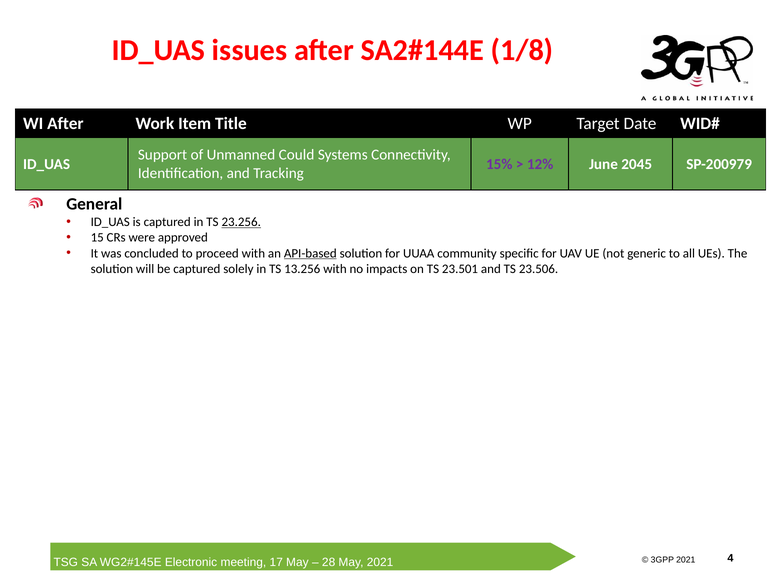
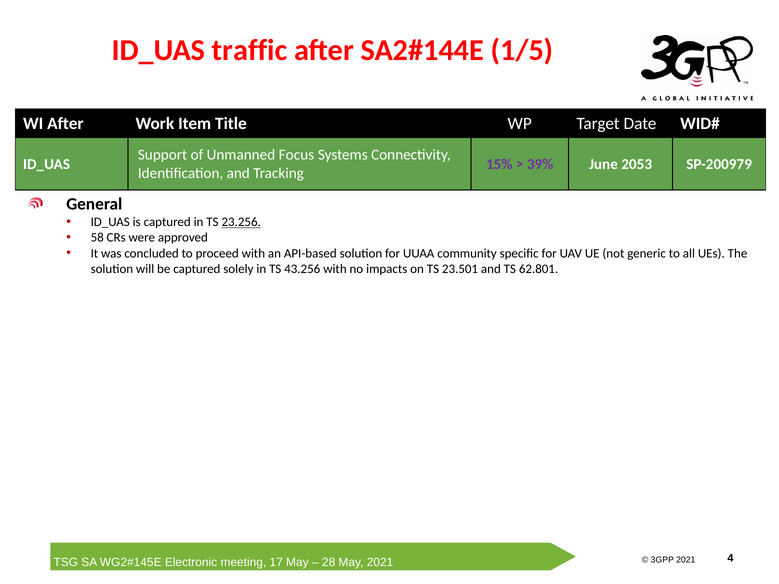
issues: issues -> traffic
1/8: 1/8 -> 1/5
Could: Could -> Focus
12%: 12% -> 39%
2045: 2045 -> 2053
15: 15 -> 58
API-based underline: present -> none
13.256: 13.256 -> 43.256
23.506: 23.506 -> 62.801
